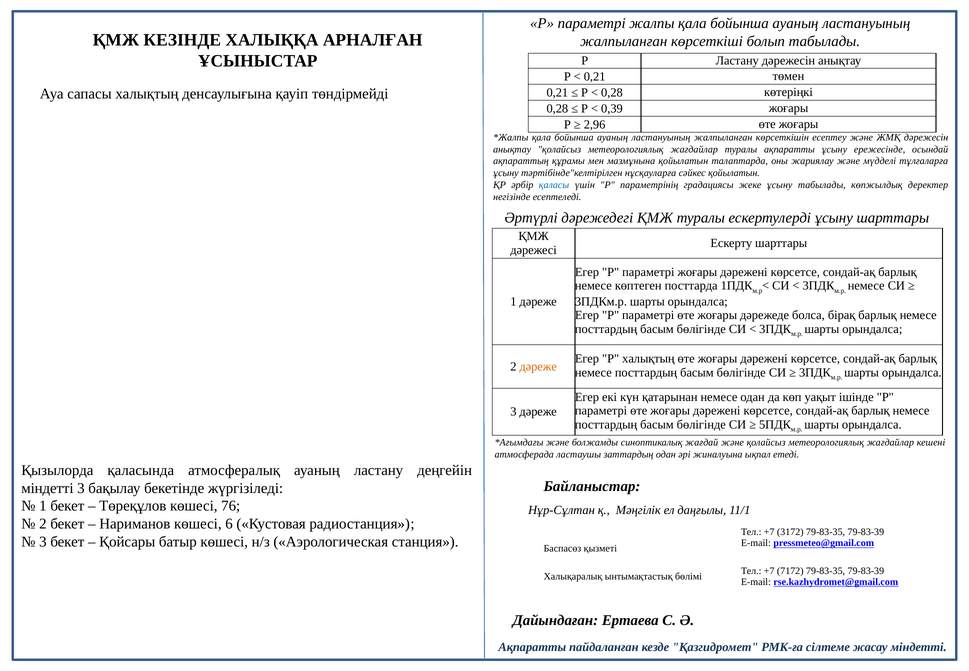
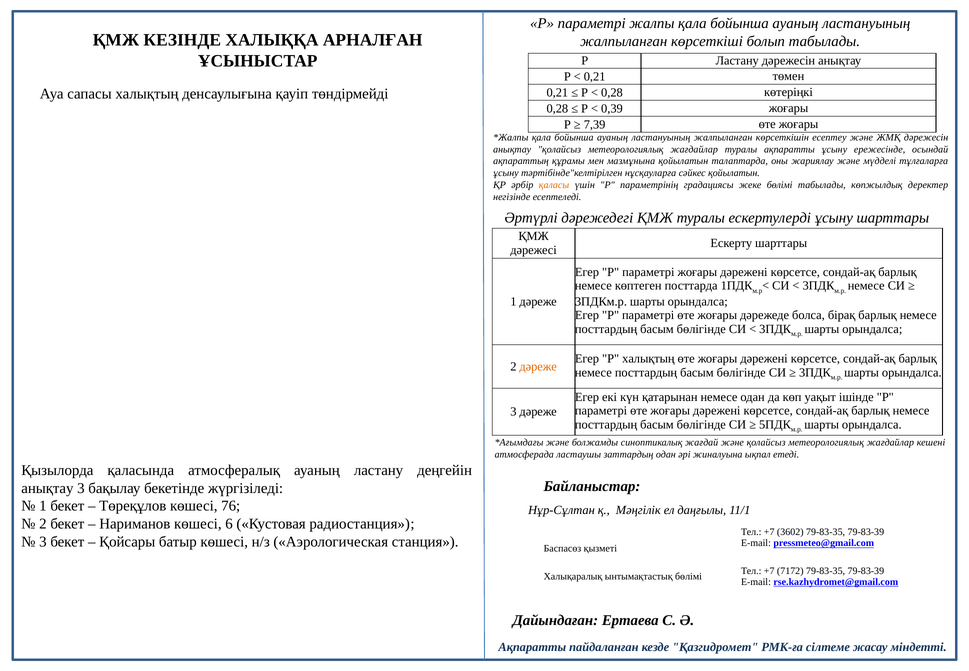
2,96: 2,96 -> 7,39
қаласы colour: blue -> orange
жеке ұсыну: ұсыну -> бөлімі
міндетті at (47, 488): міндетті -> анықтау
3172: 3172 -> 3602
